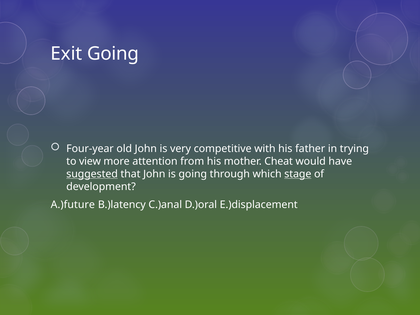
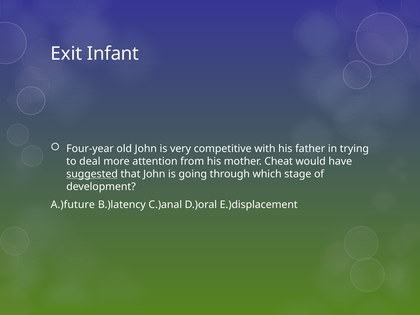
Exit Going: Going -> Infant
view: view -> deal
stage underline: present -> none
